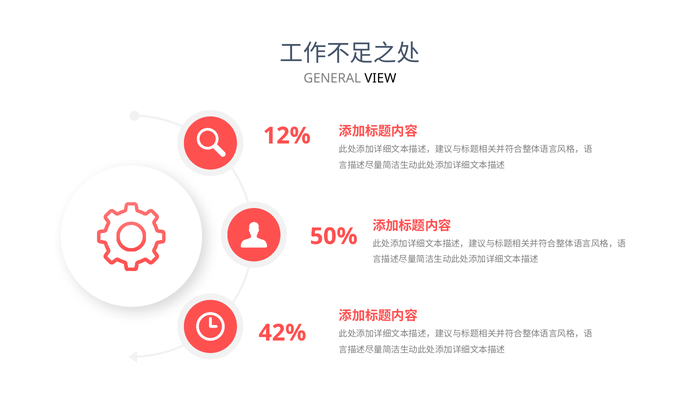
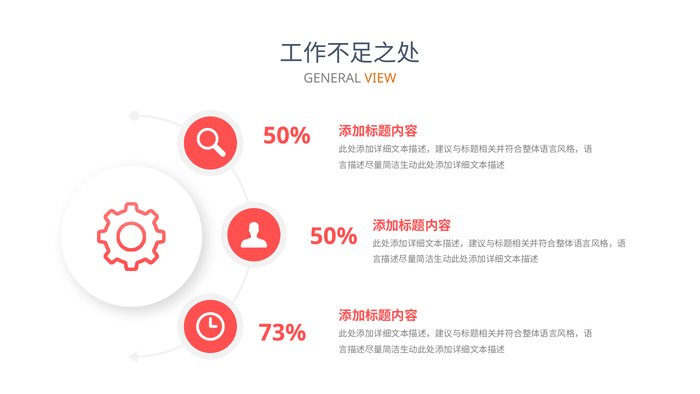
VIEW colour: black -> orange
12% at (287, 136): 12% -> 50%
42%: 42% -> 73%
